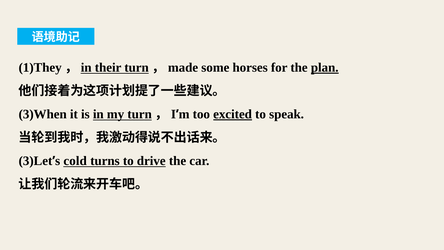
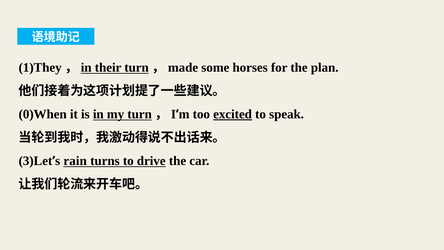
plan underline: present -> none
3)When: 3)When -> 0)When
cold: cold -> rain
